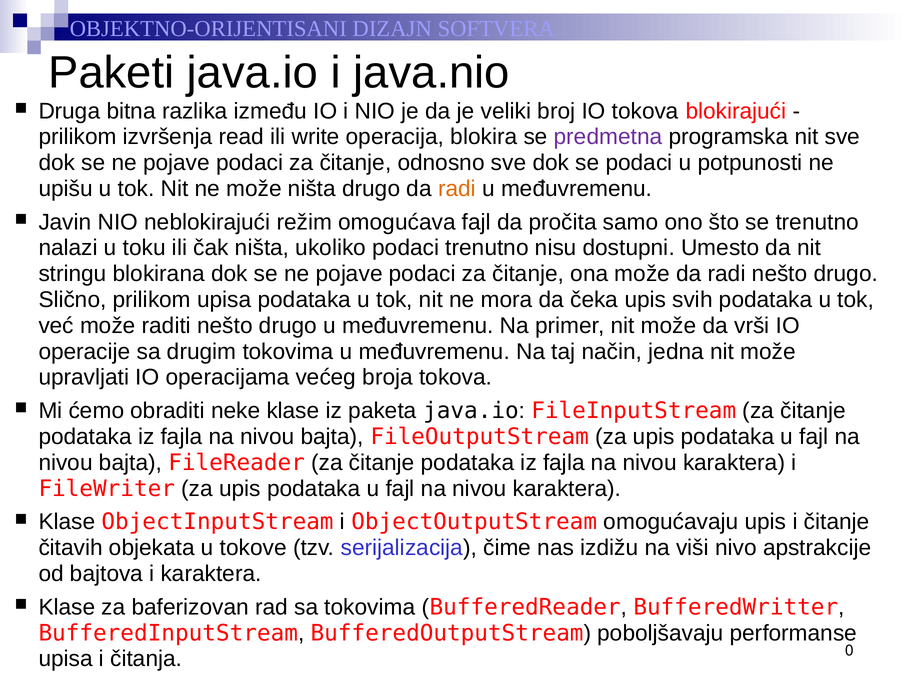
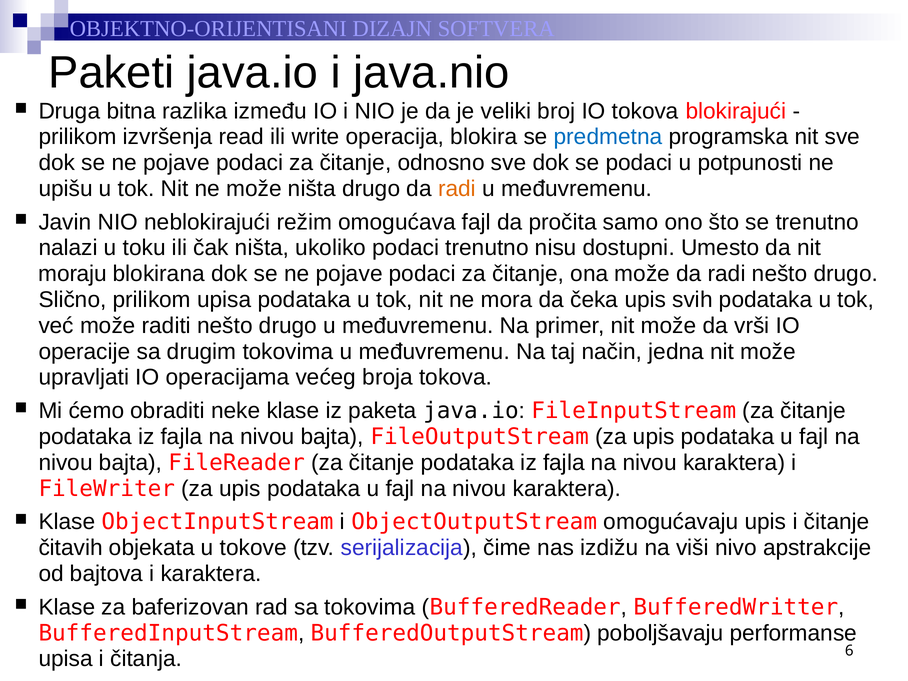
predmetna colour: purple -> blue
stringu: stringu -> moraju
0: 0 -> 6
